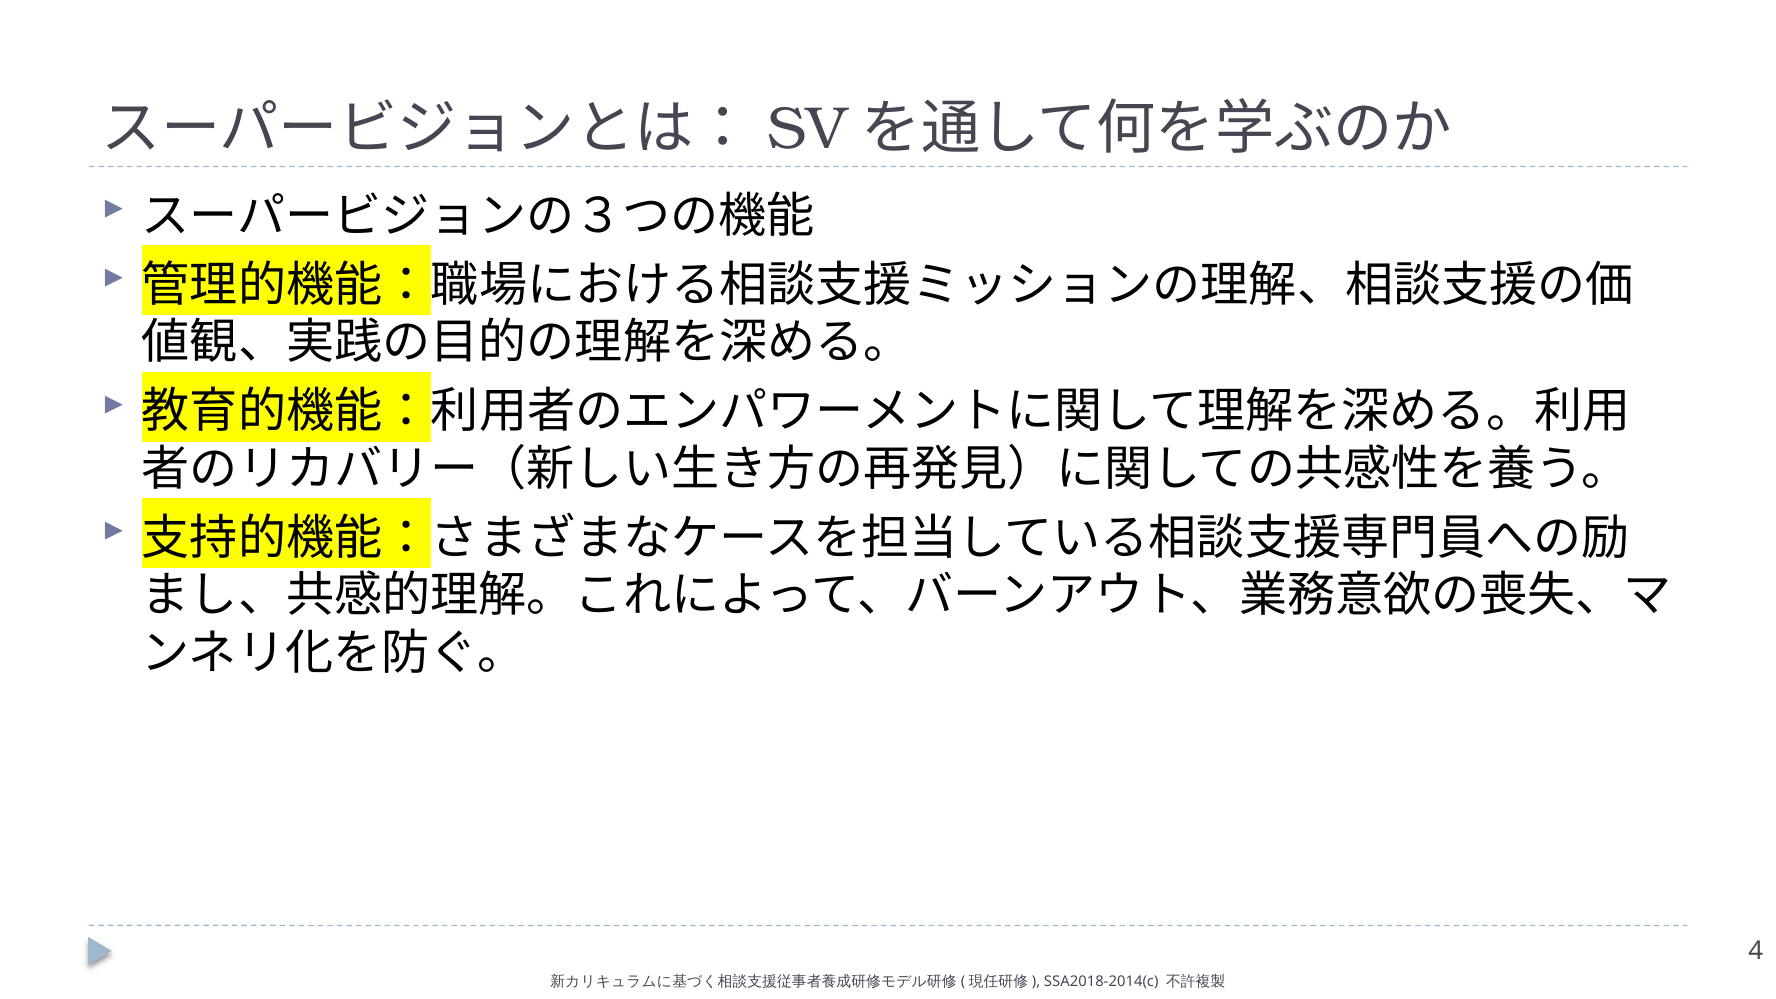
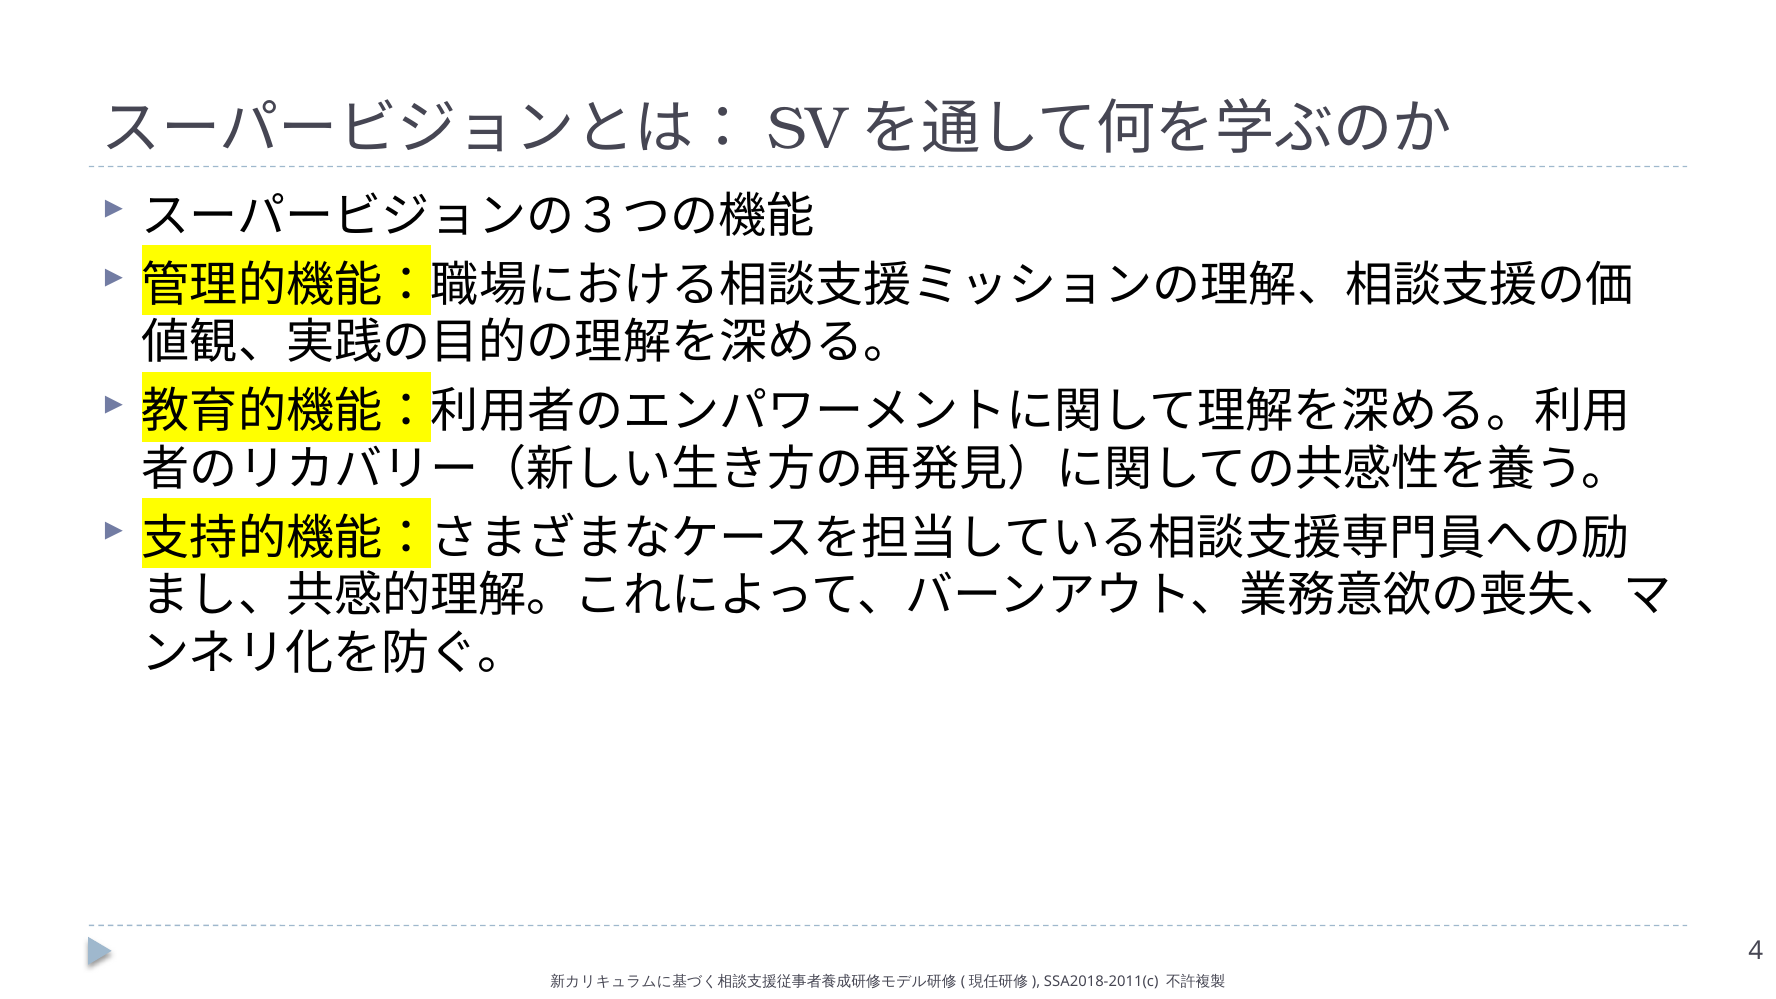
SSA2018-2014(c: SSA2018-2014(c -> SSA2018-2011(c
